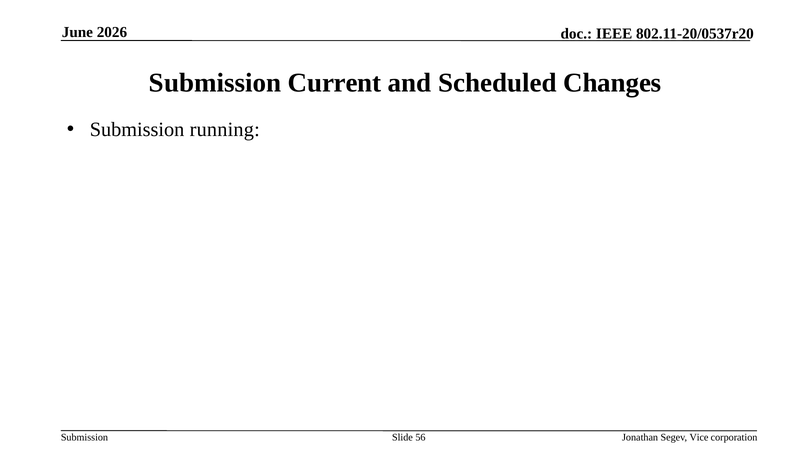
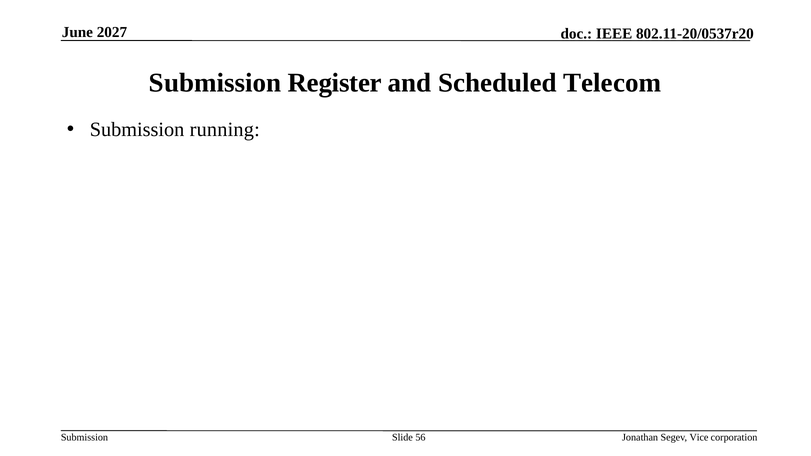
2026: 2026 -> 2027
Current: Current -> Register
Changes: Changes -> Telecom
